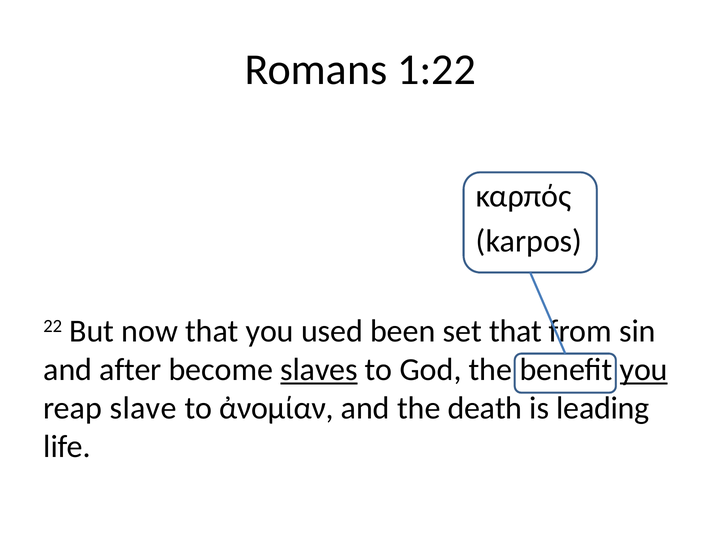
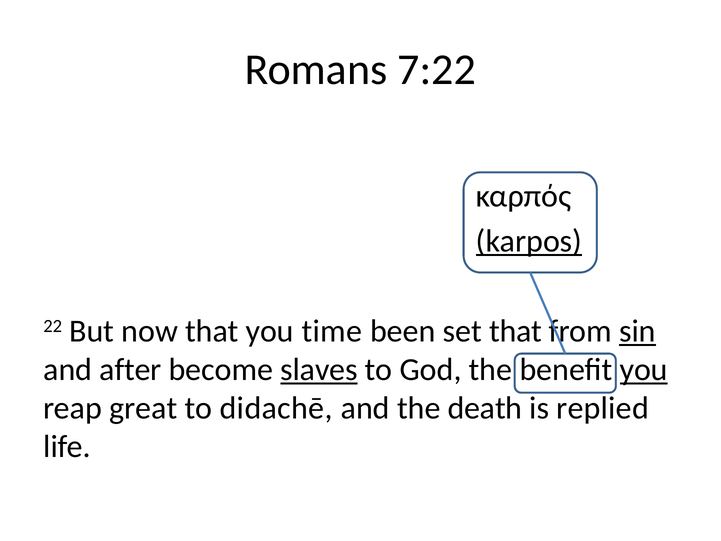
1:22: 1:22 -> 7:22
karpos underline: none -> present
used: used -> time
sin underline: none -> present
slave: slave -> great
ἀνομίαν: ἀνομίαν -> didachē
leading: leading -> replied
